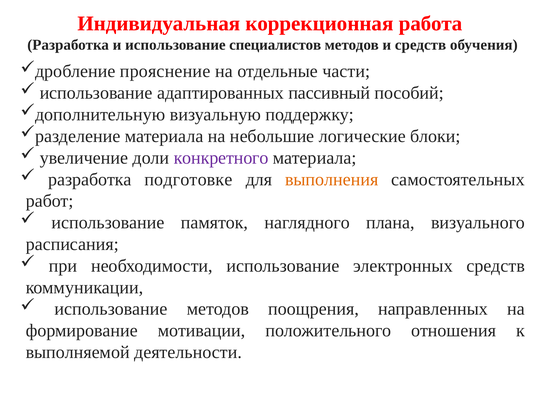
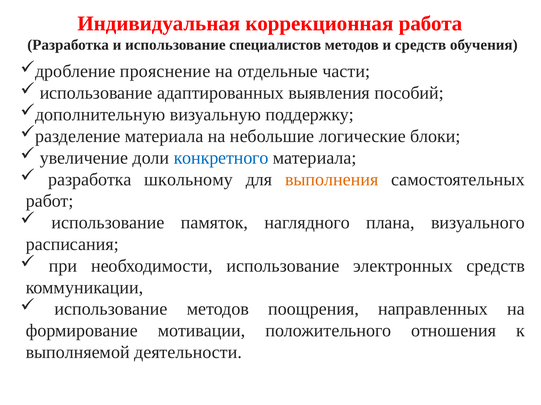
пассивный: пассивный -> выявления
конкретного colour: purple -> blue
подготовке: подготовке -> школьному
